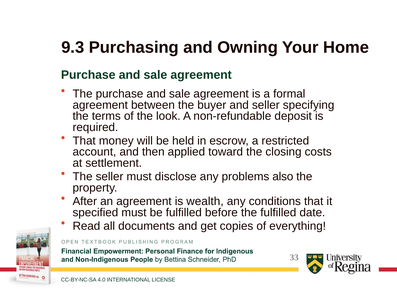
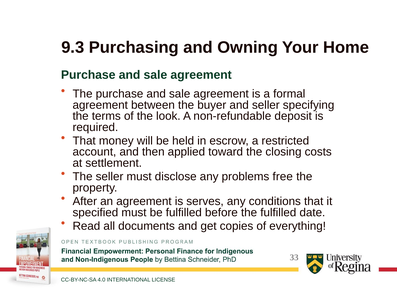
also: also -> free
wealth: wealth -> serves
